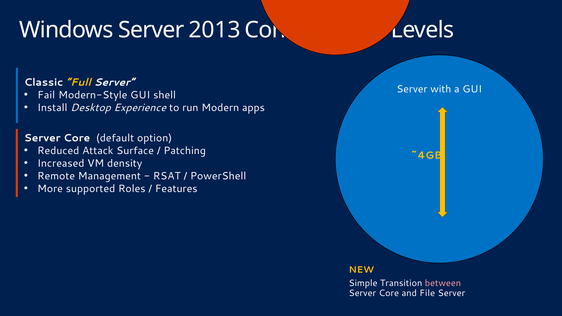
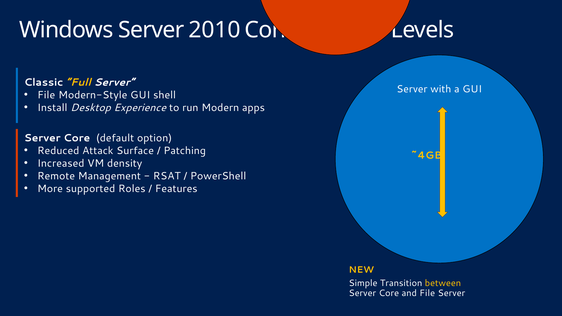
2013: 2013 -> 2010
Fail at (46, 95): Fail -> File
between colour: pink -> yellow
